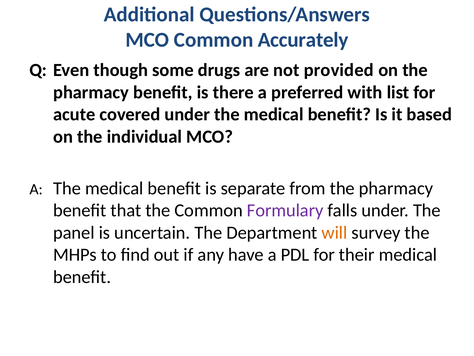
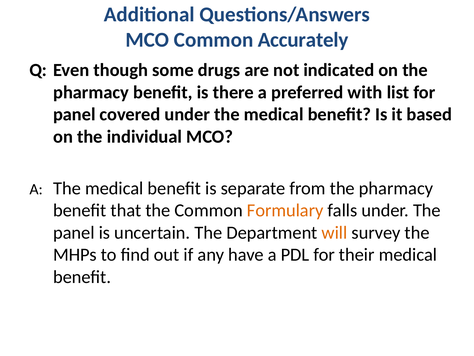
provided: provided -> indicated
acute at (74, 114): acute -> panel
Formulary colour: purple -> orange
